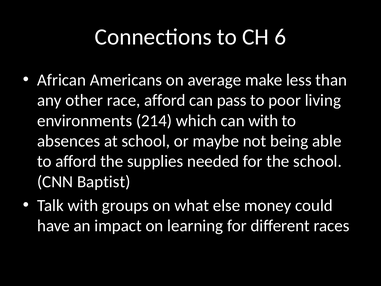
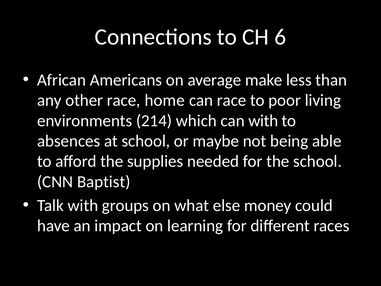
race afford: afford -> home
can pass: pass -> race
